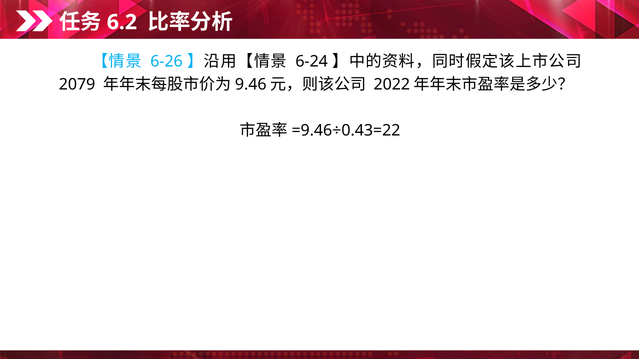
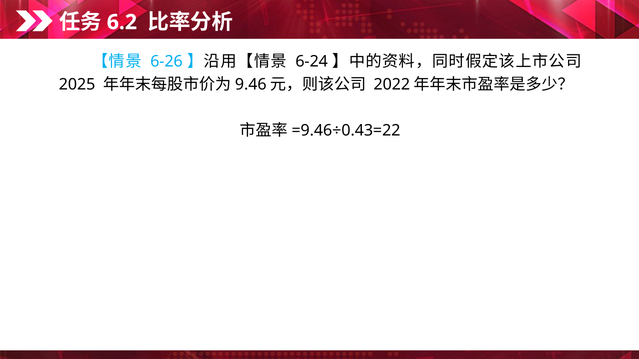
2079: 2079 -> 2025
